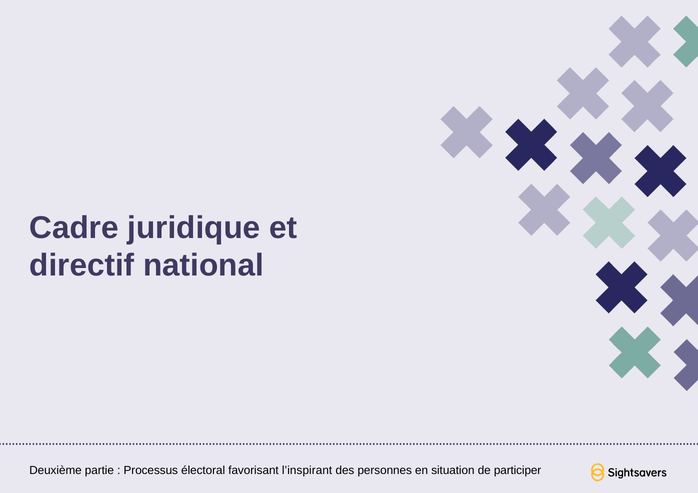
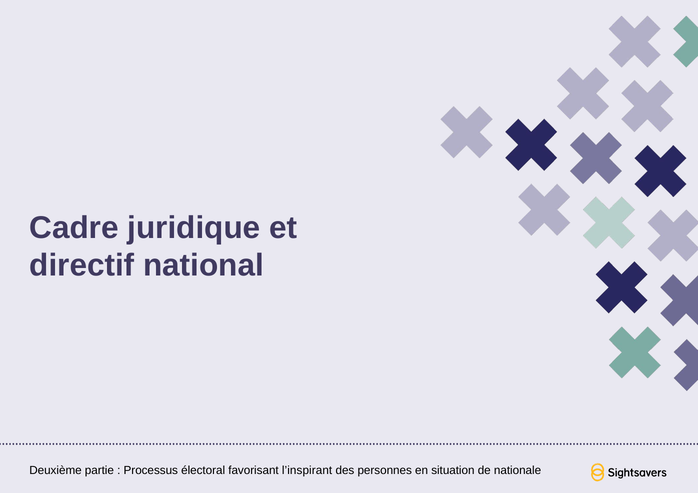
participer: participer -> nationale
